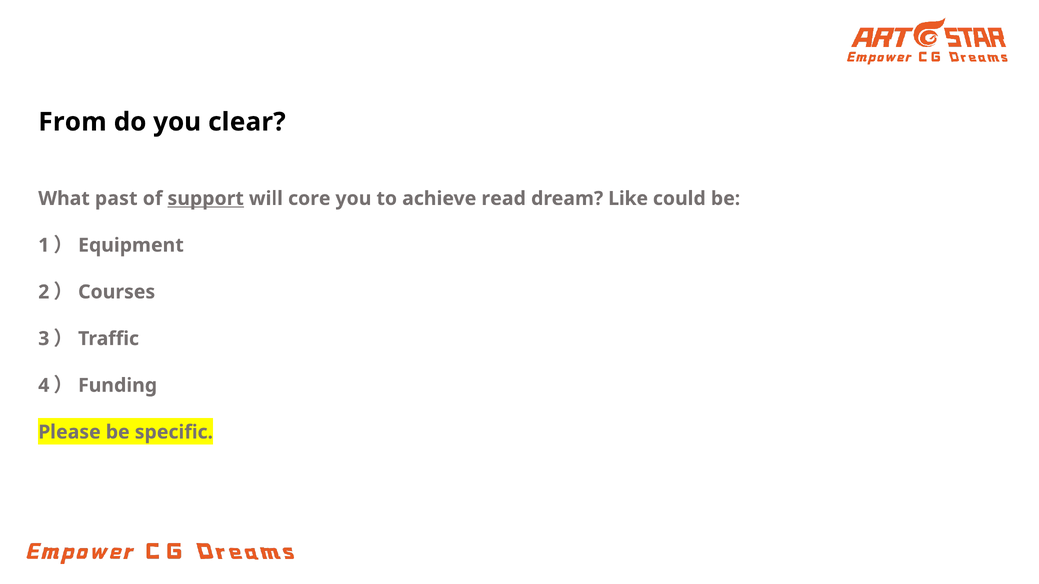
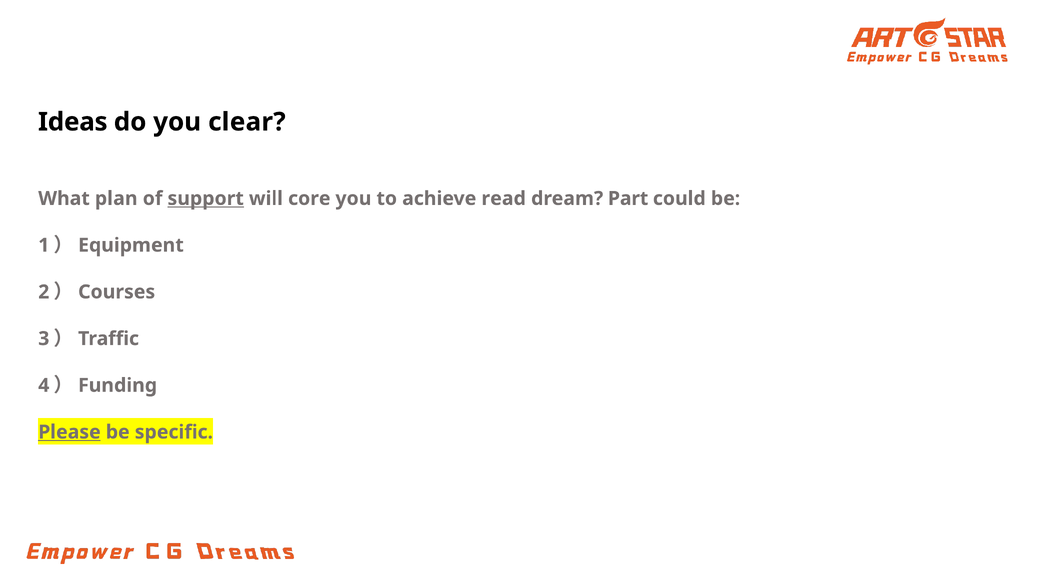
From: From -> Ideas
past: past -> plan
Like: Like -> Part
Please underline: none -> present
